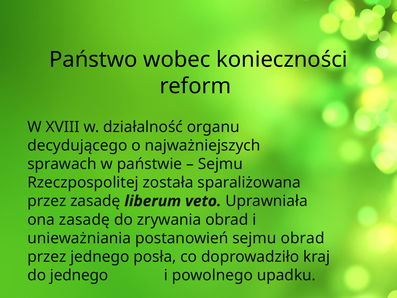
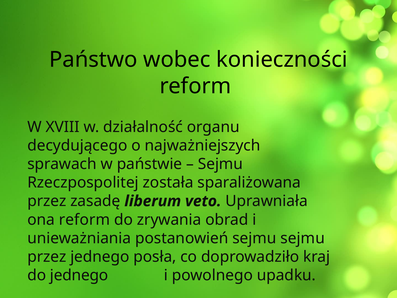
ona zasadę: zasadę -> reform
sejmu obrad: obrad -> sejmu
